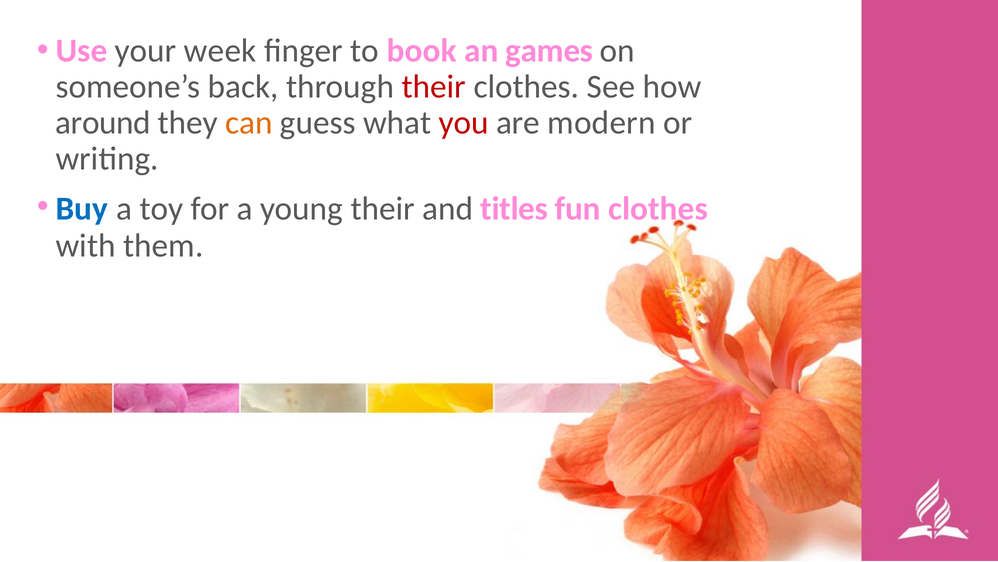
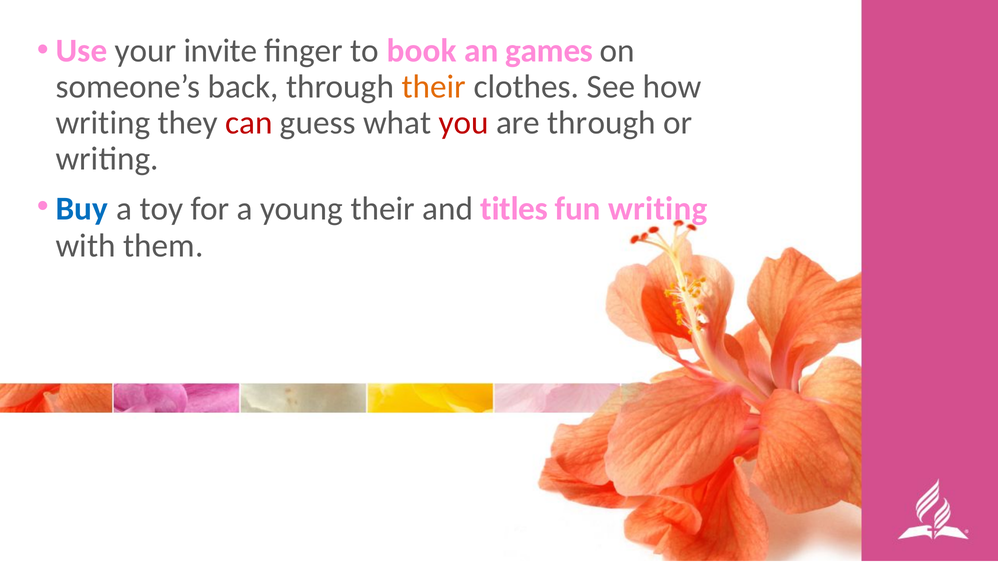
week: week -> invite
their at (434, 87) colour: red -> orange
around at (103, 123): around -> writing
can colour: orange -> red
are modern: modern -> through
fun clothes: clothes -> writing
